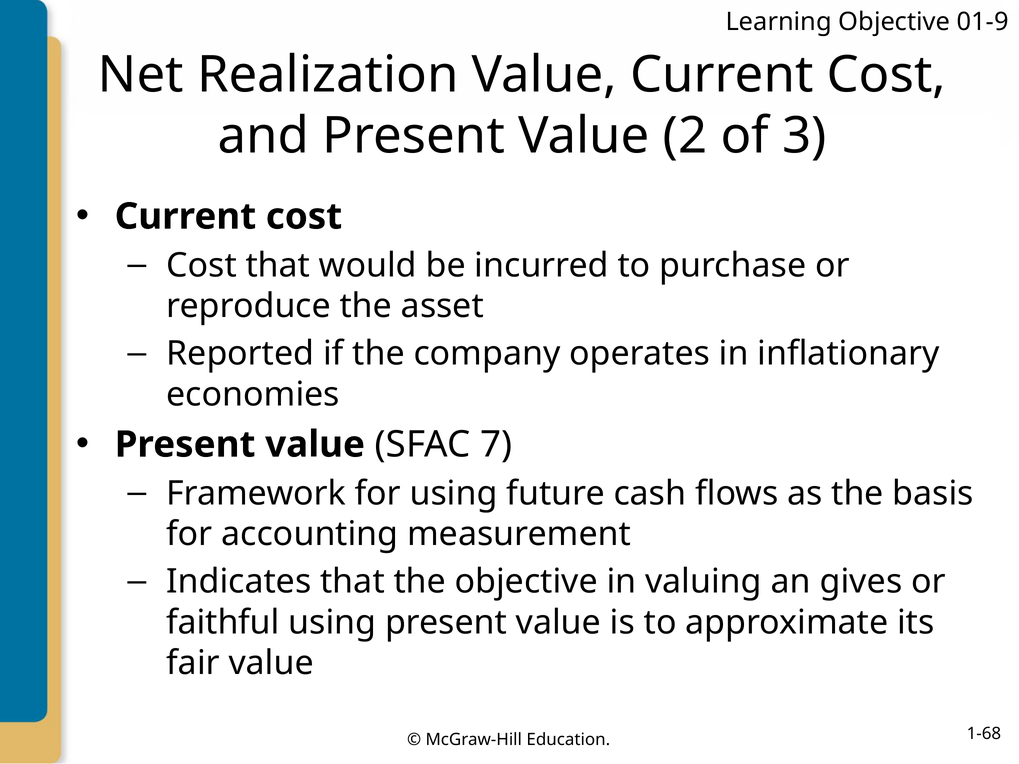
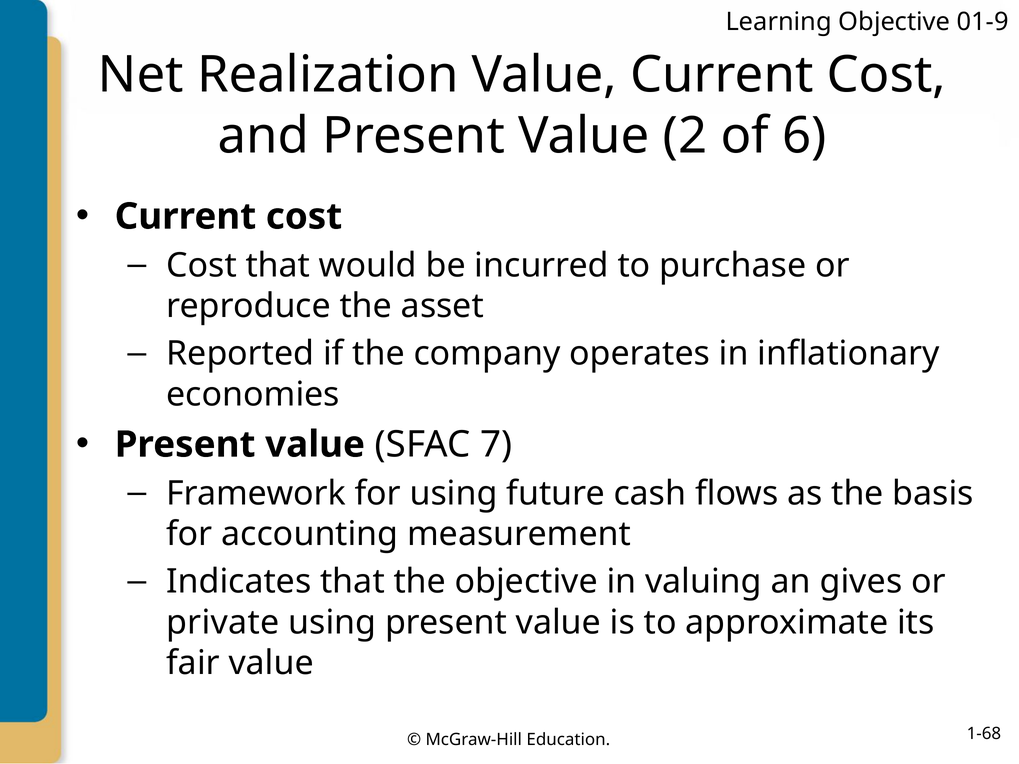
3: 3 -> 6
faithful: faithful -> private
